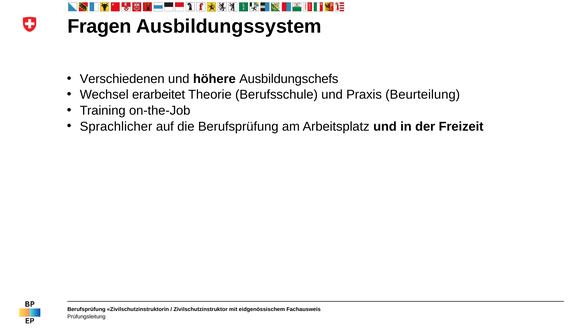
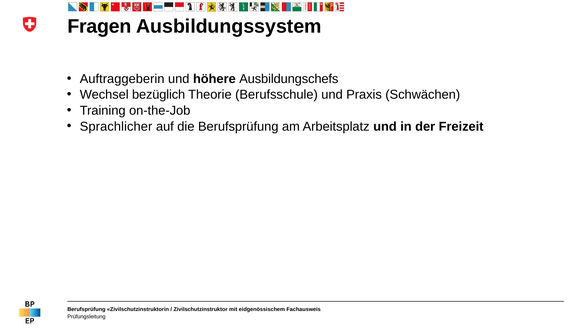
Verschiedenen: Verschiedenen -> Auftraggeberin
erarbeitet: erarbeitet -> bezüglich
Beurteilung: Beurteilung -> Schwächen
